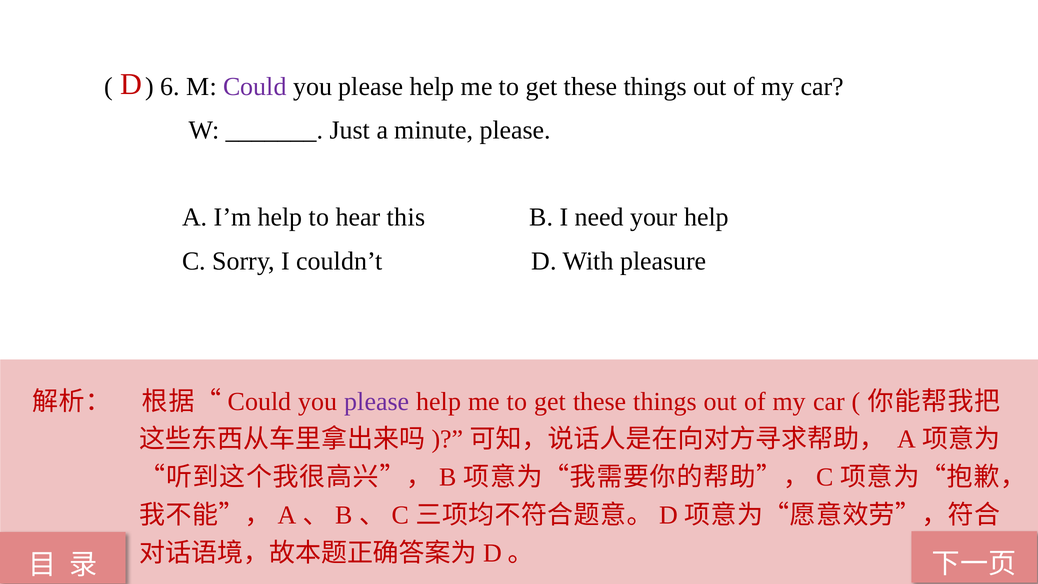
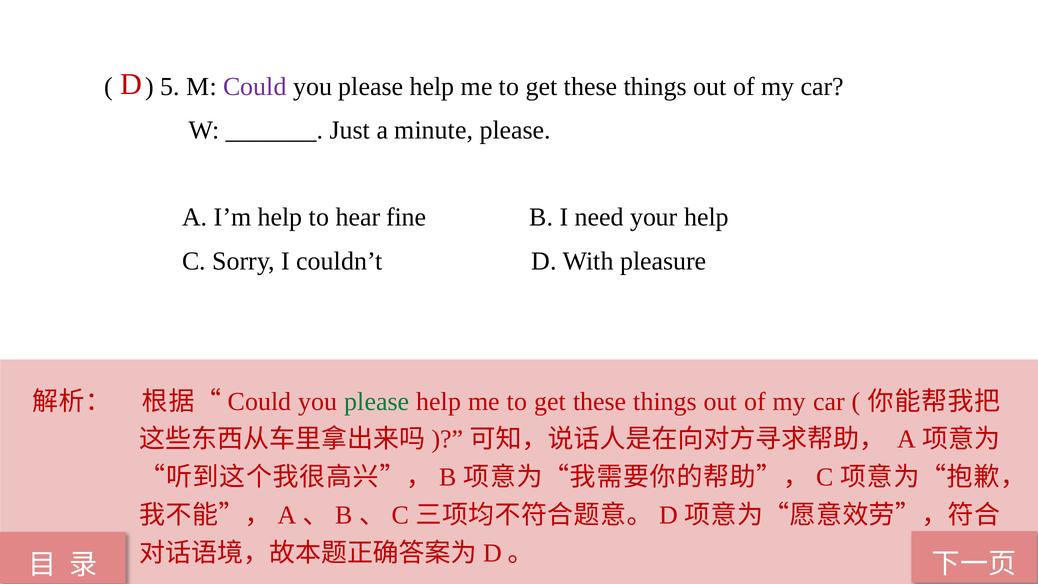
6: 6 -> 5
this: this -> fine
please at (377, 401) colour: purple -> green
